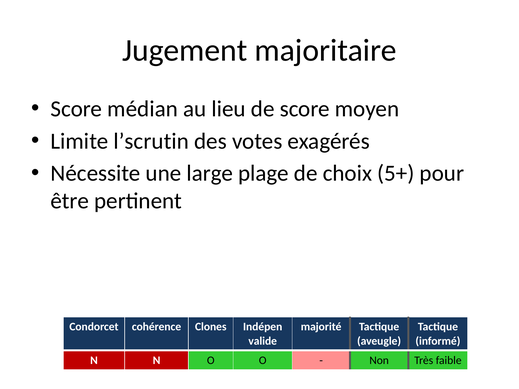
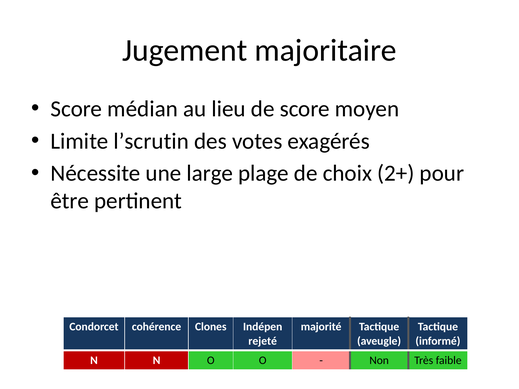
5+: 5+ -> 2+
valide: valide -> rejeté
